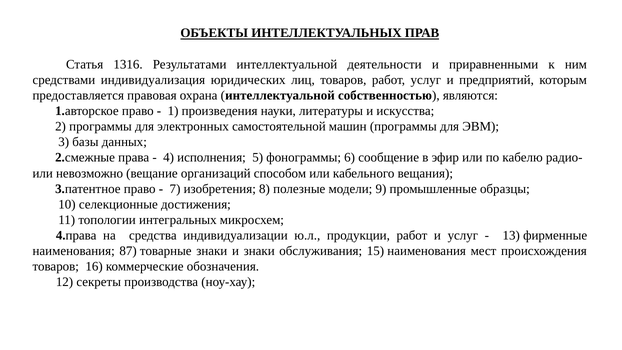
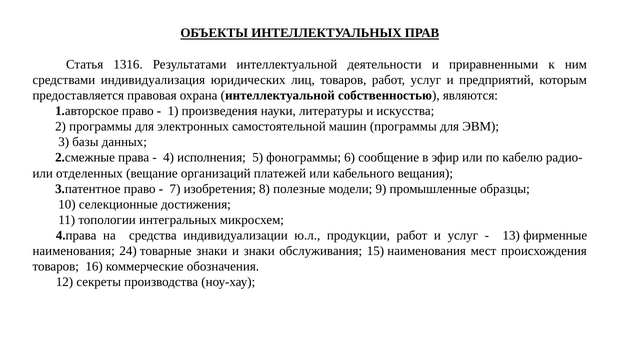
невозможно: невозможно -> отделенных
способом: способом -> платежей
87: 87 -> 24
